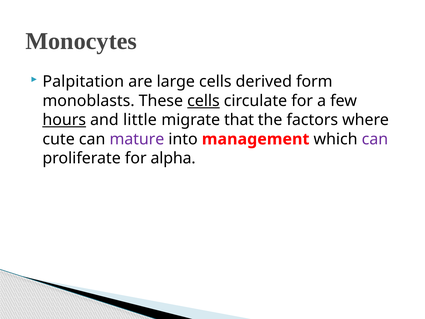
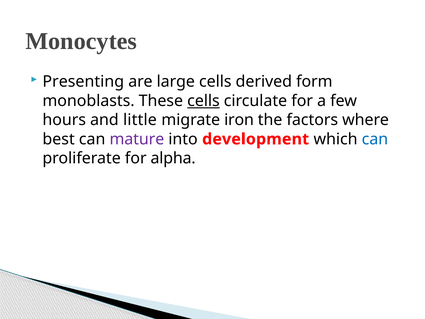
Palpitation: Palpitation -> Presenting
hours underline: present -> none
that: that -> iron
cute: cute -> best
management: management -> development
can at (375, 139) colour: purple -> blue
